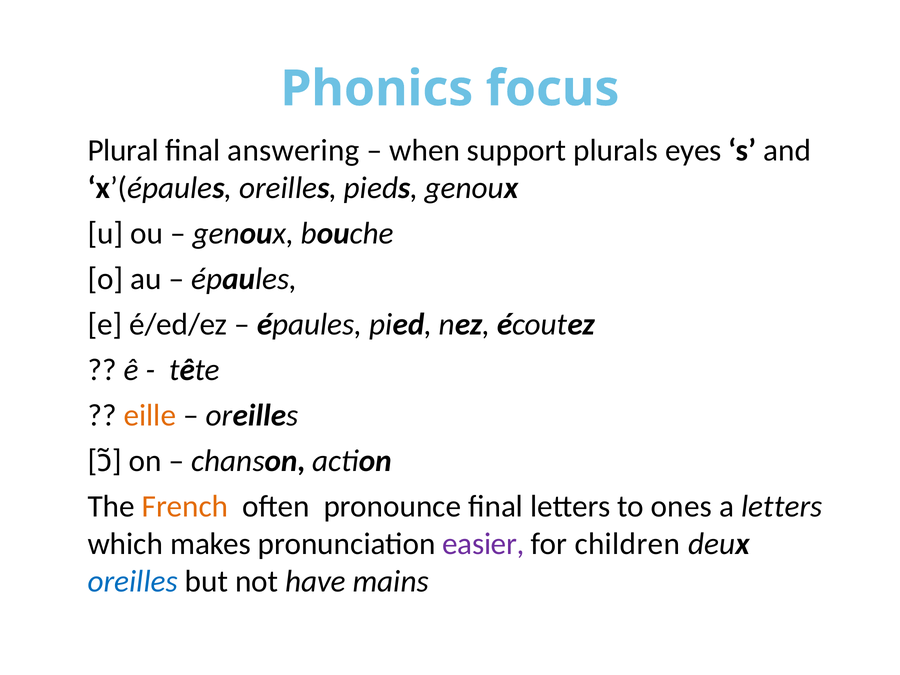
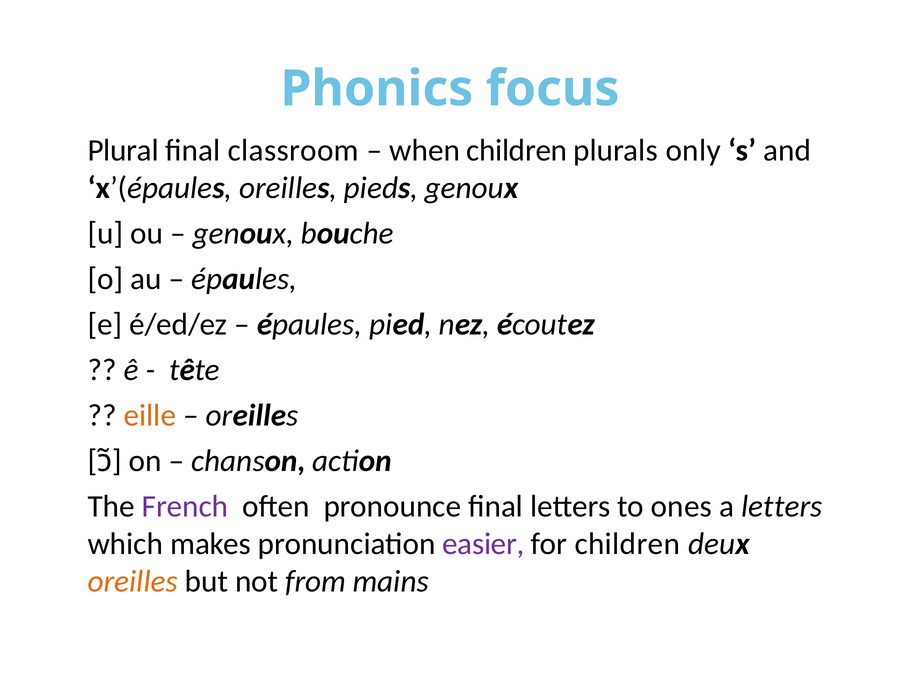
answering: answering -> classroom
when support: support -> children
eyes: eyes -> only
French colour: orange -> purple
oreilles at (133, 581) colour: blue -> orange
have: have -> from
